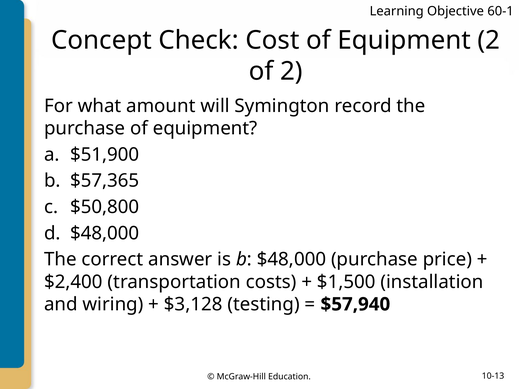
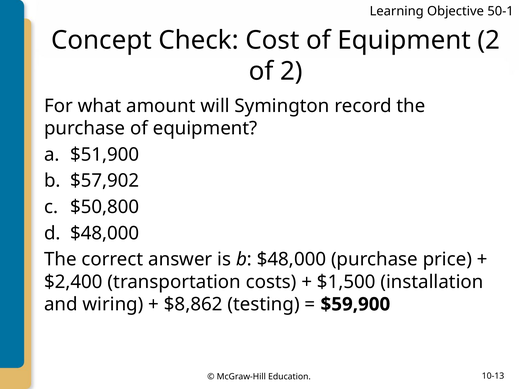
60-1: 60-1 -> 50-1
$57,365: $57,365 -> $57,902
$3,128: $3,128 -> $8,862
$57,940: $57,940 -> $59,900
